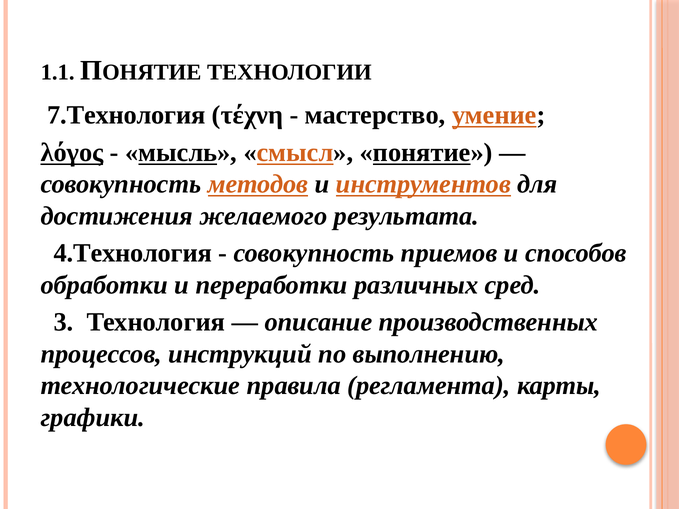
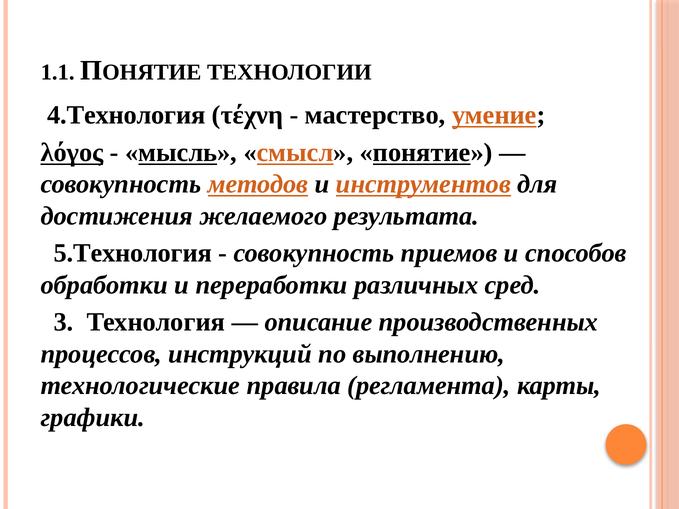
7.Технология: 7.Технология -> 4.Технология
4.Технология: 4.Технология -> 5.Технология
